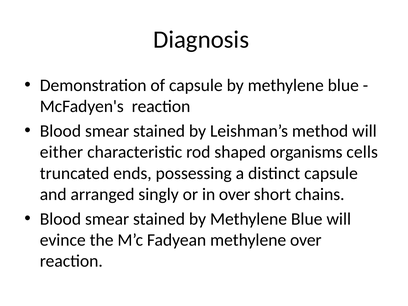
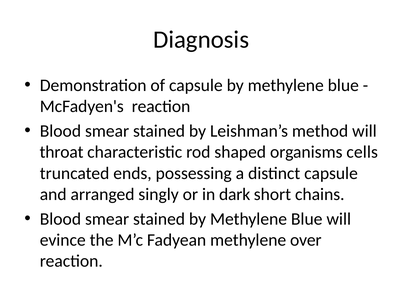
either: either -> throat
in over: over -> dark
